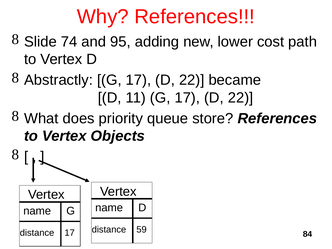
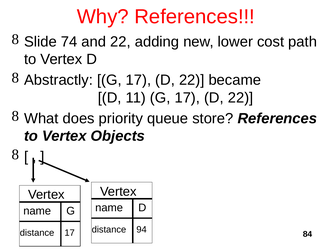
and 95: 95 -> 22
59: 59 -> 94
